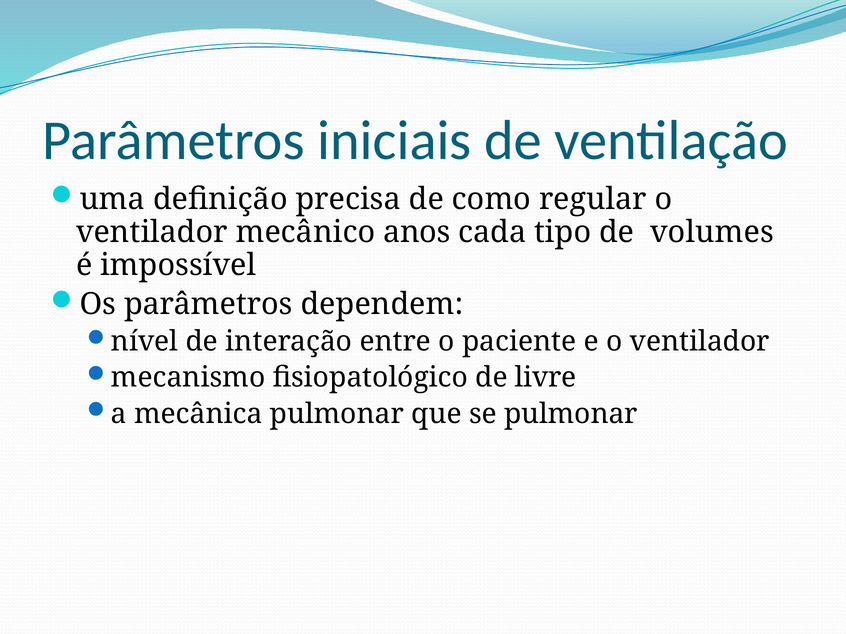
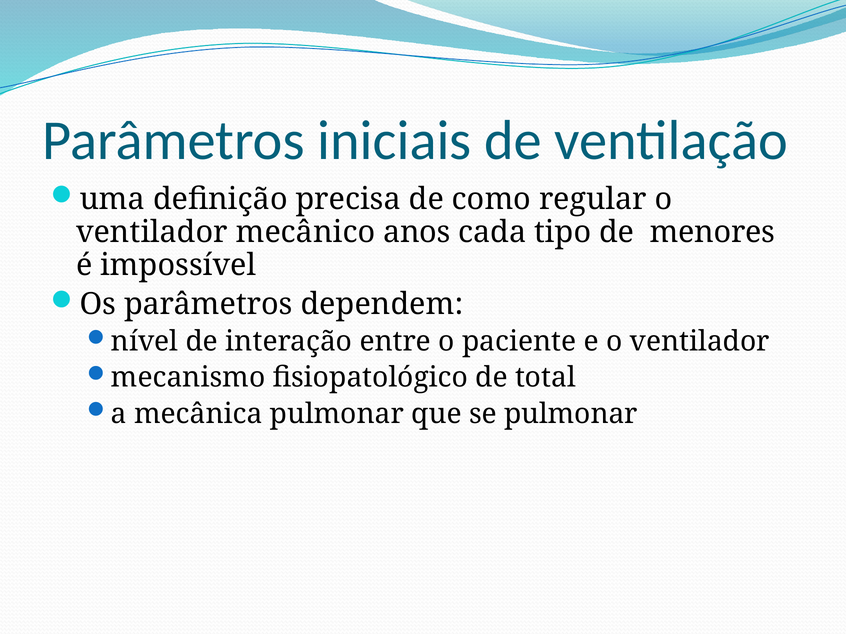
volumes: volumes -> menores
livre: livre -> total
